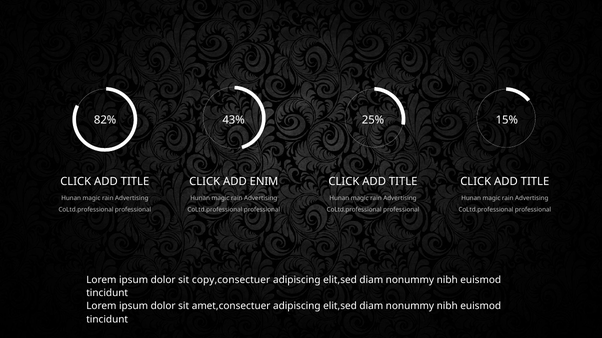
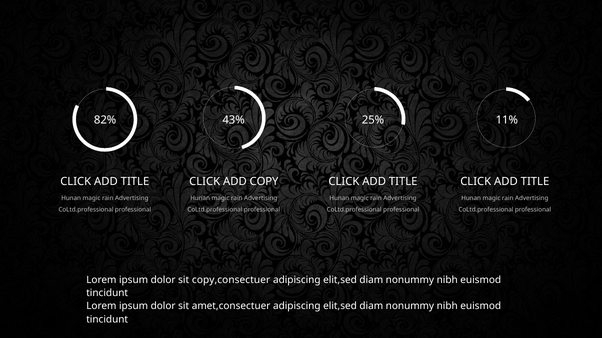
15%: 15% -> 11%
ENIM: ENIM -> COPY
